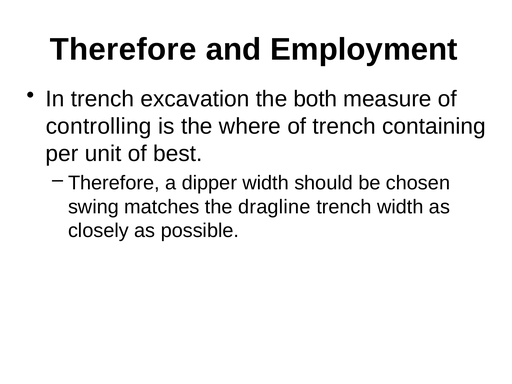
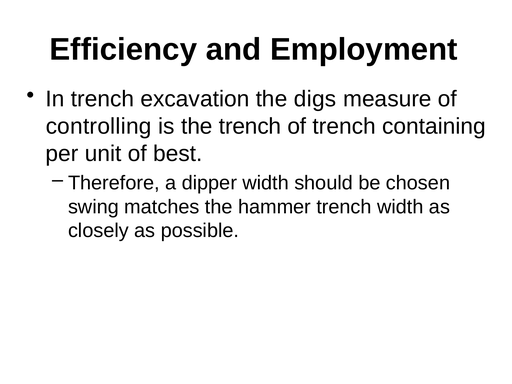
Therefore at (123, 50): Therefore -> Efficiency
both: both -> digs
the where: where -> trench
dragline: dragline -> hammer
